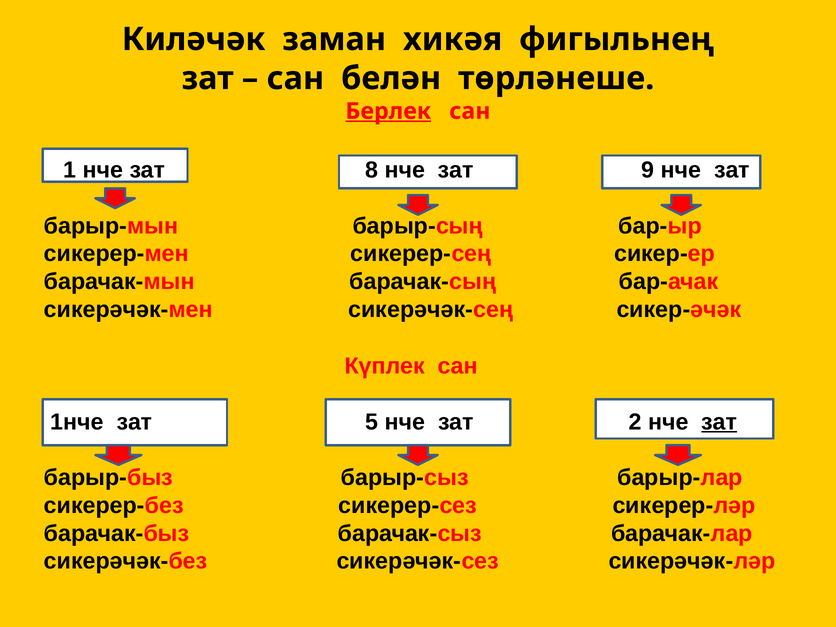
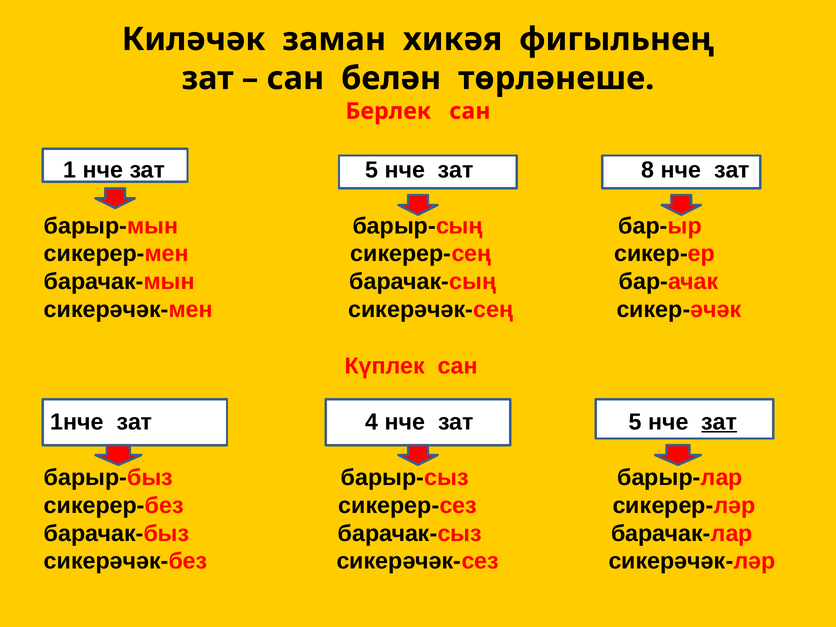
Берлек underline: present -> none
1 нче зат 8: 8 -> 5
9: 9 -> 8
5: 5 -> 4
2 at (635, 422): 2 -> 5
